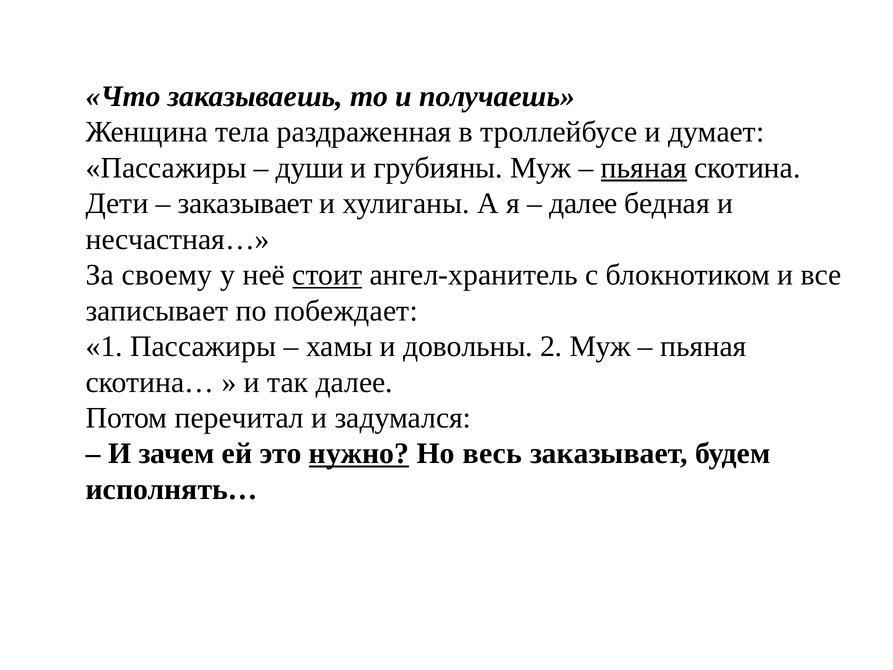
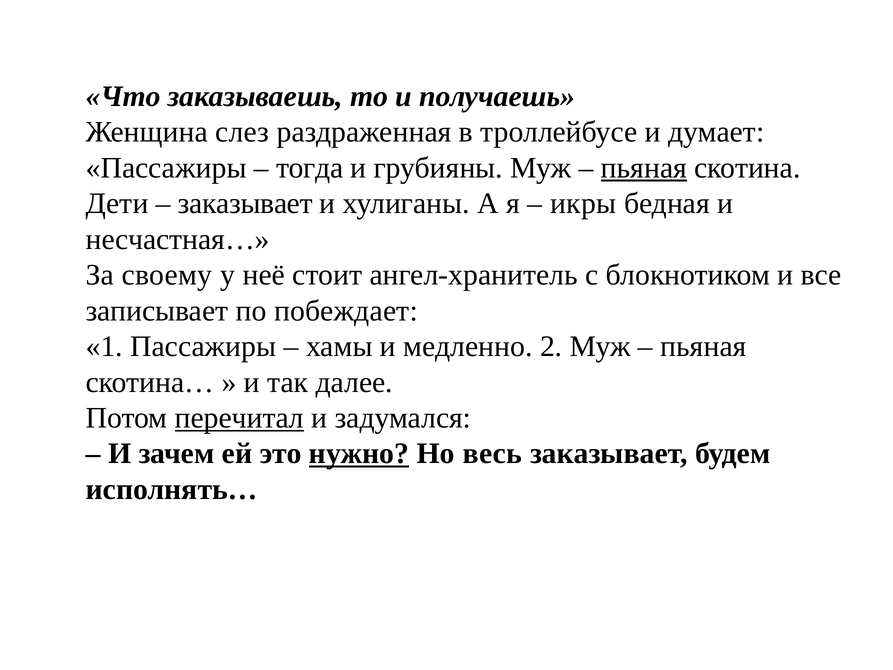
тела: тела -> слез
души: души -> тогда
далее at (583, 203): далее -> икры
стоит underline: present -> none
довольны: довольны -> медленно
перечитал underline: none -> present
